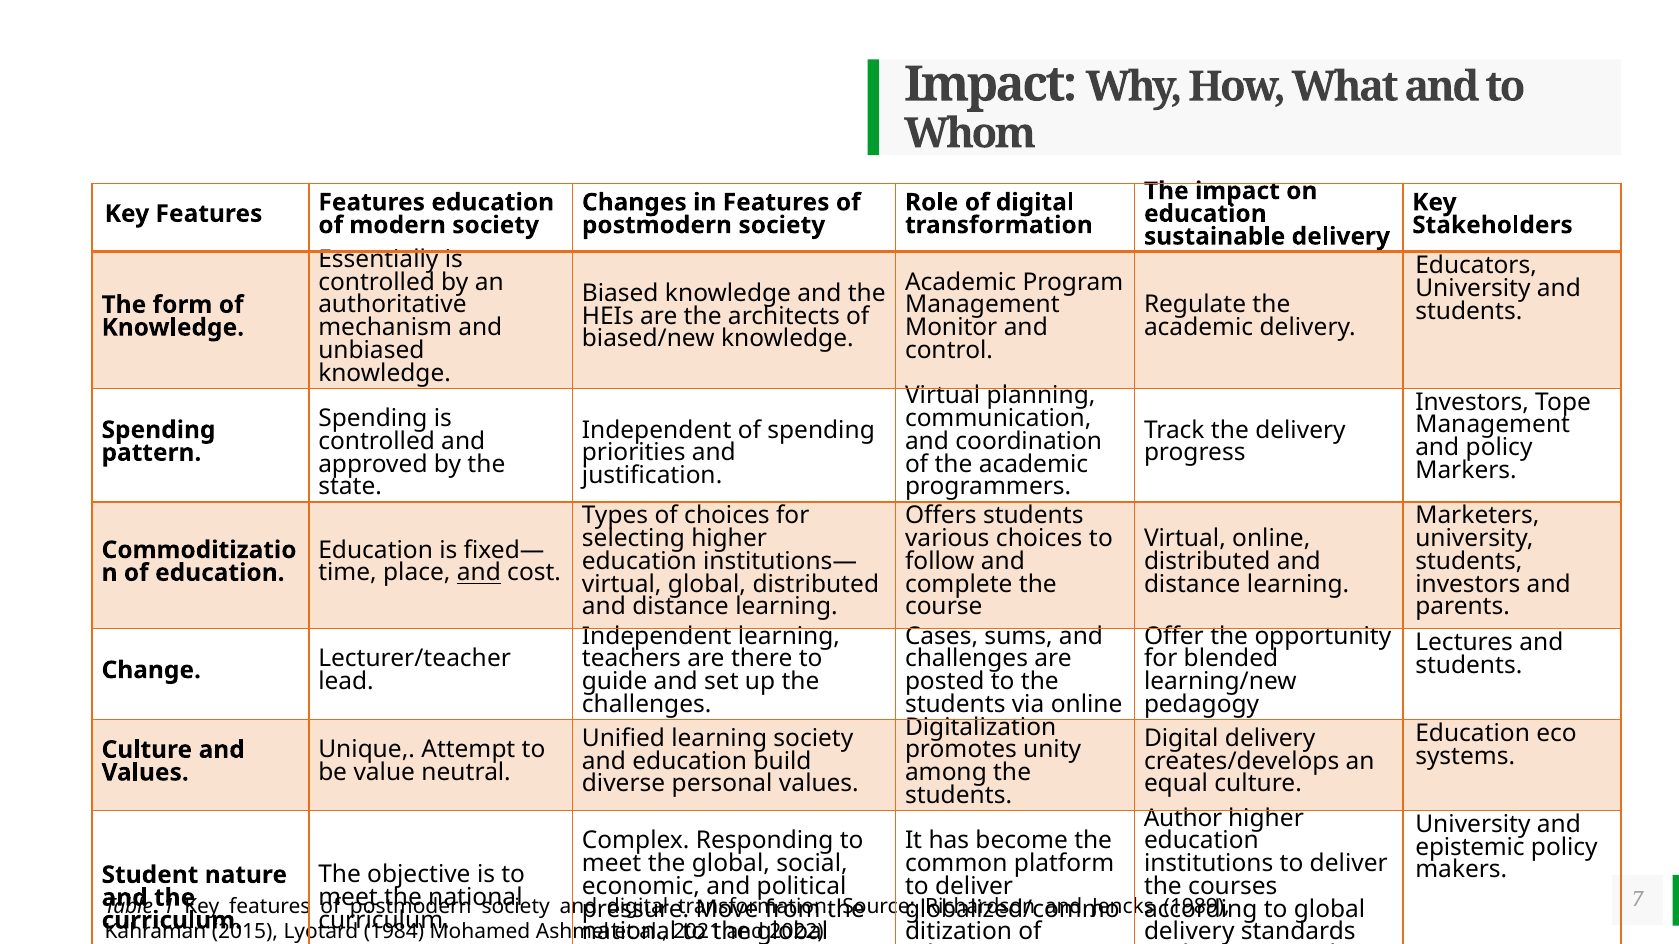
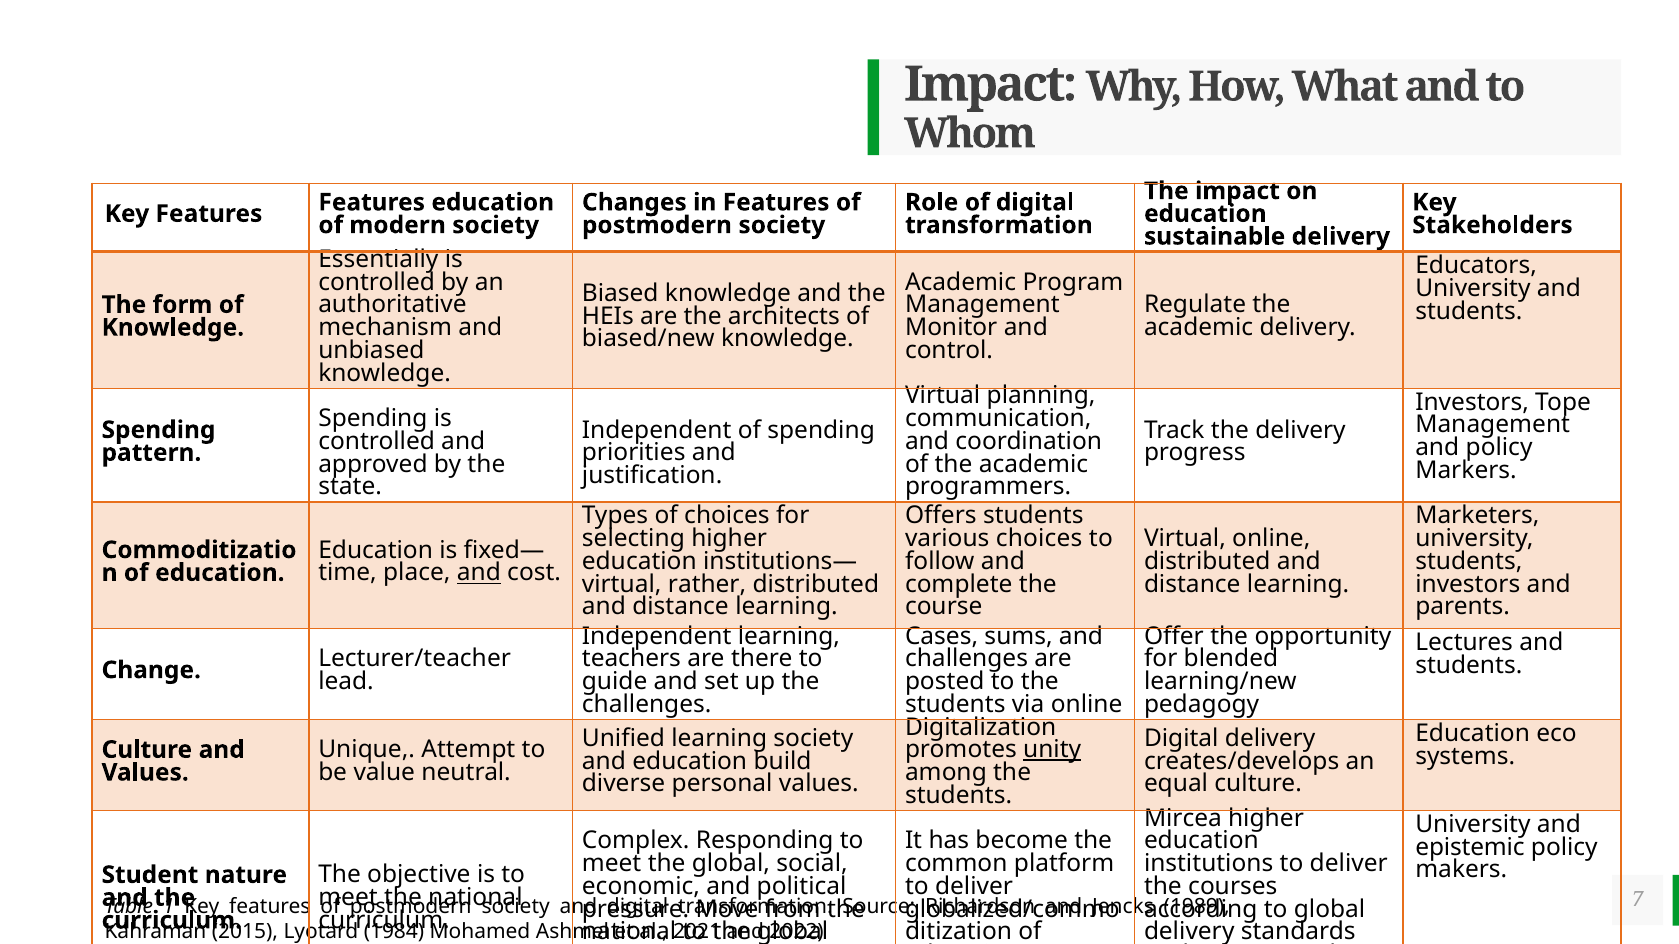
virtual global: global -> rather
unity underline: none -> present
Author: Author -> Mircea
